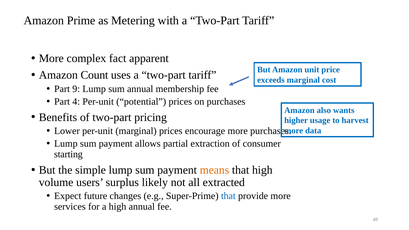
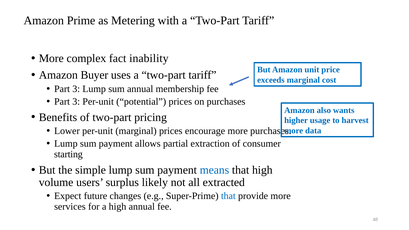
apparent: apparent -> inability
Count: Count -> Buyer
9 at (76, 89): 9 -> 3
4 at (76, 102): 4 -> 3
means colour: orange -> blue
